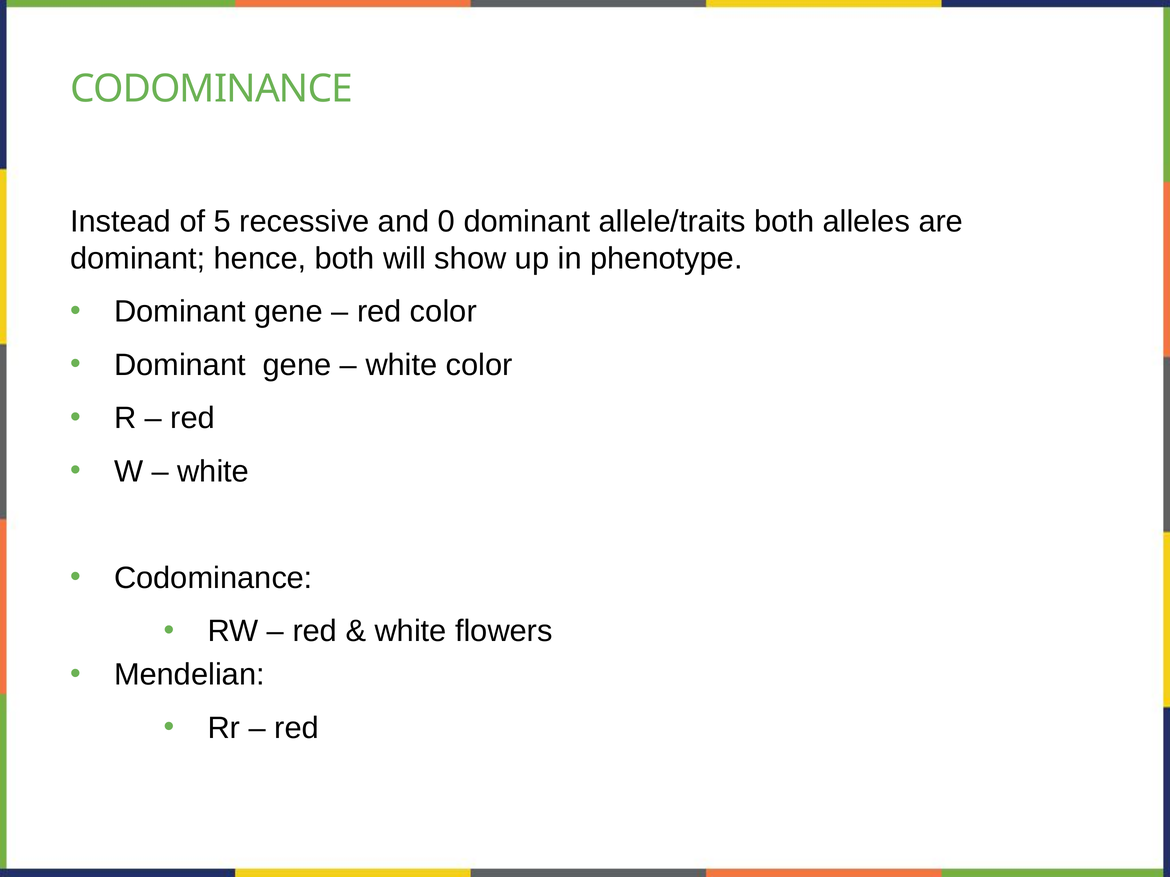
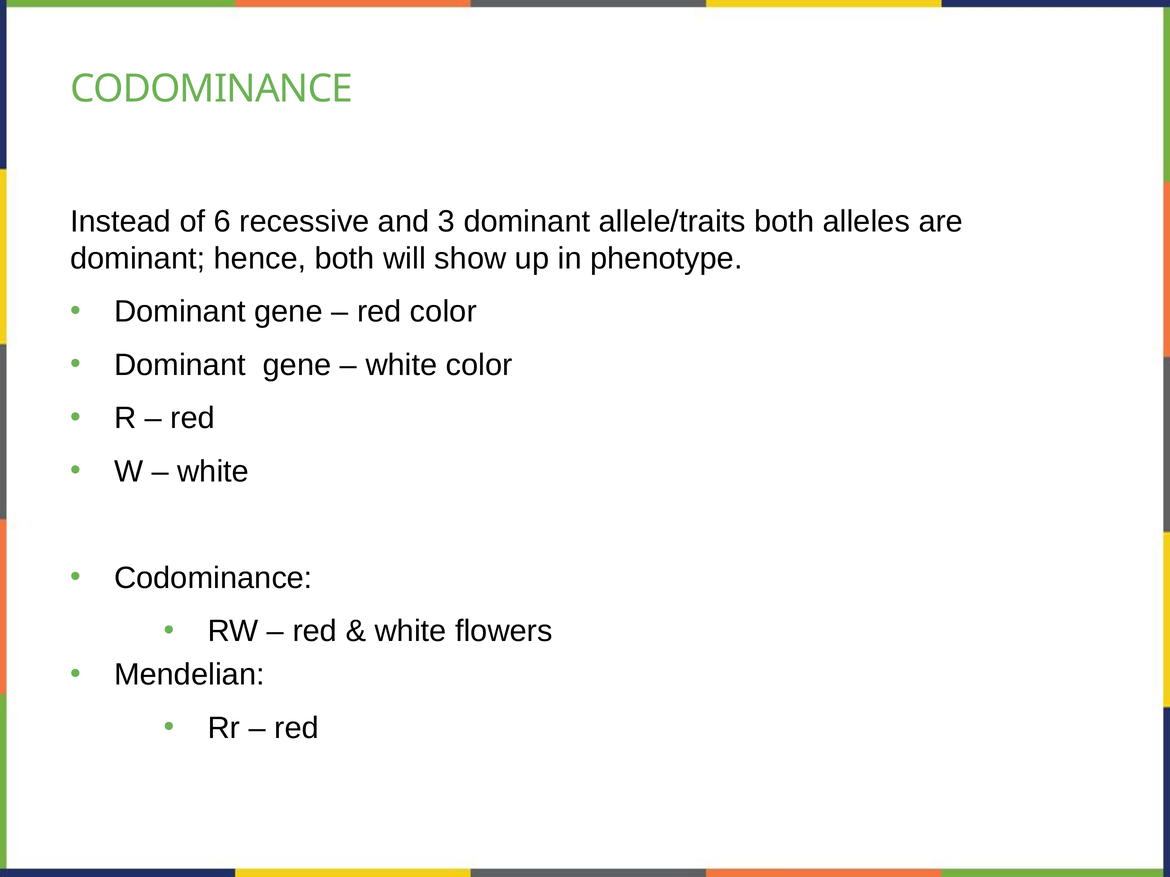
5: 5 -> 6
0: 0 -> 3
